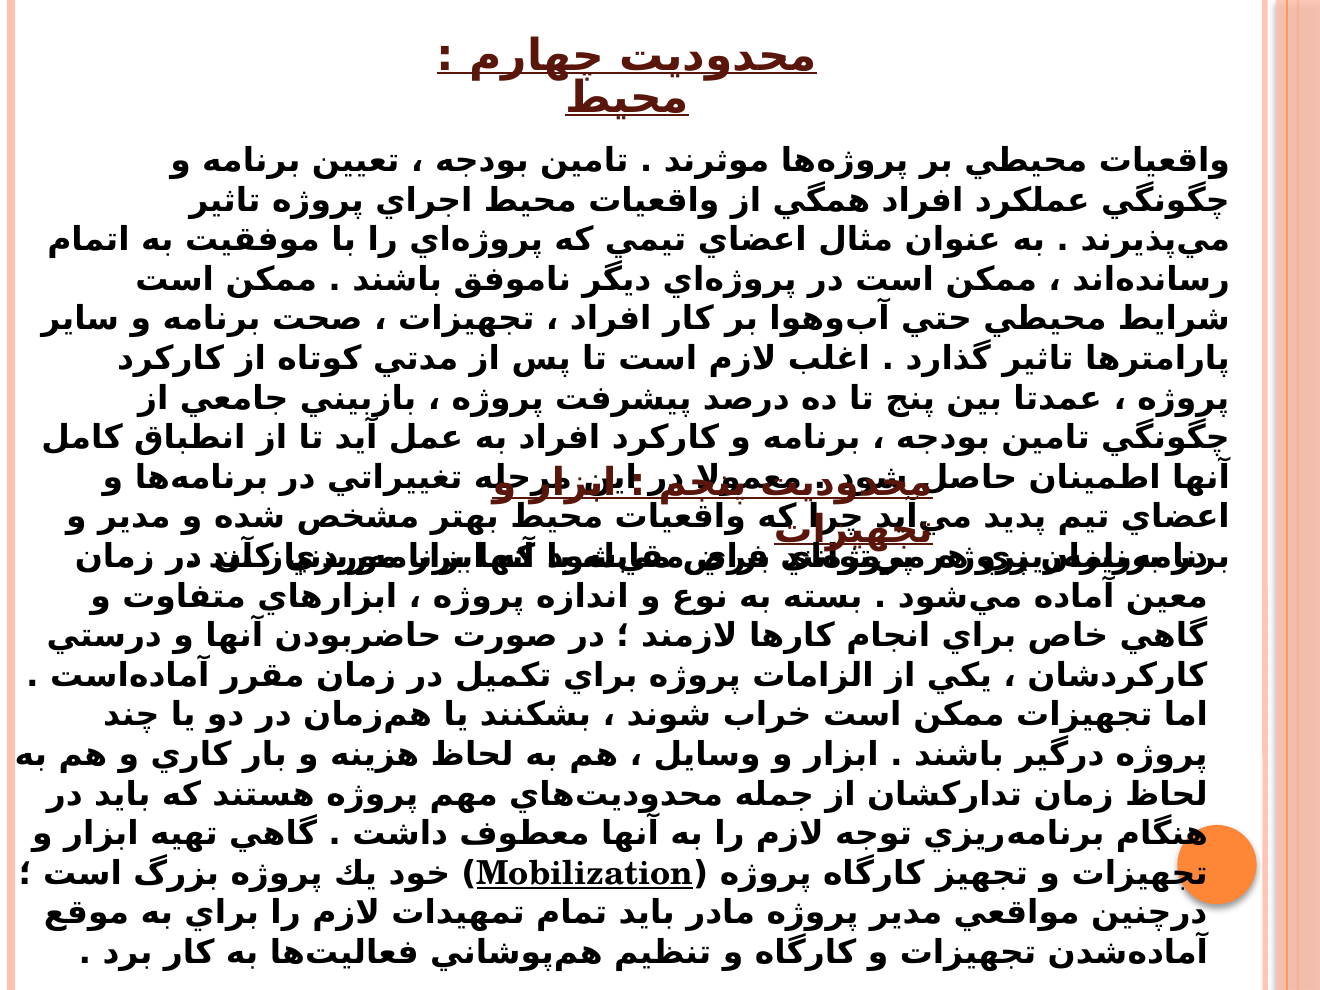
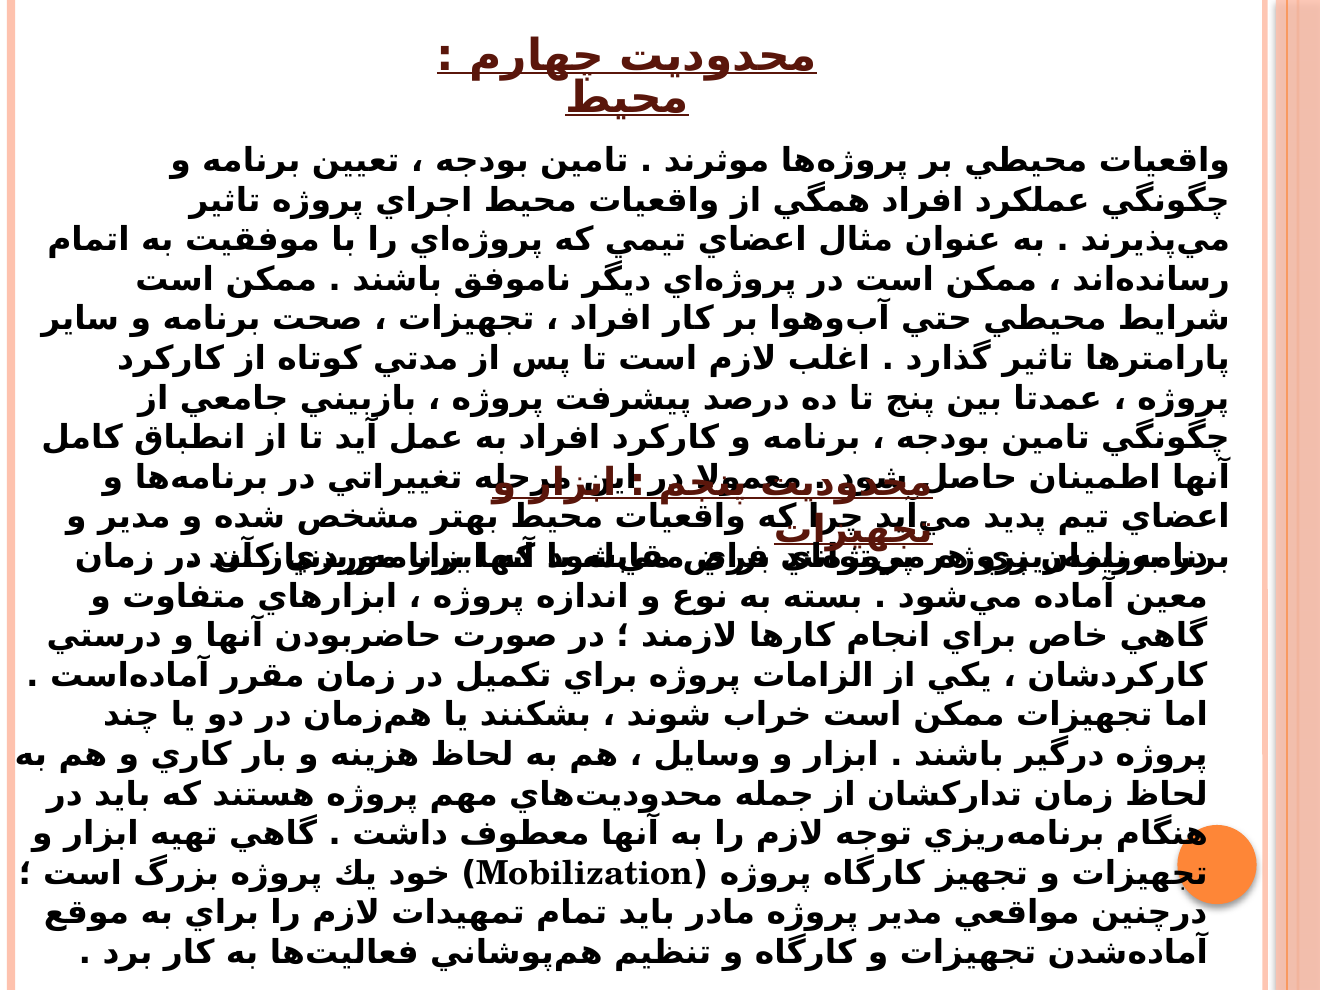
Mobilization underline: present -> none
